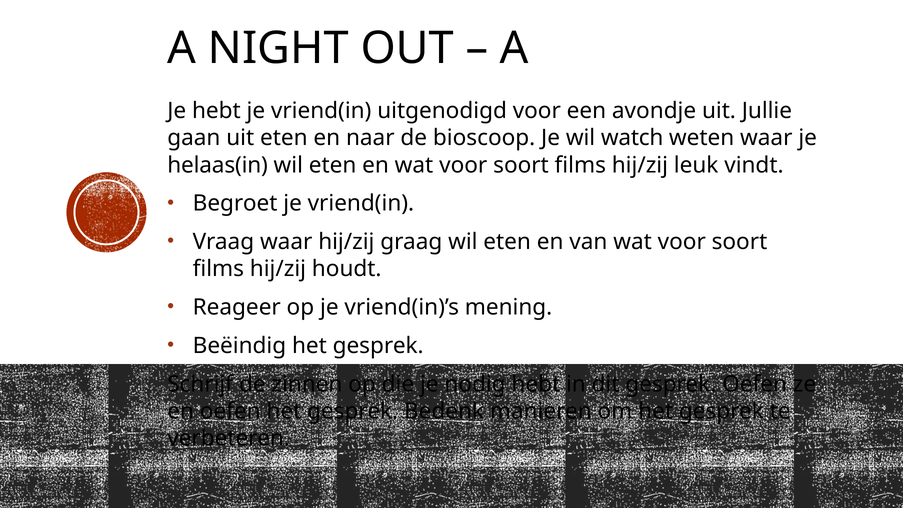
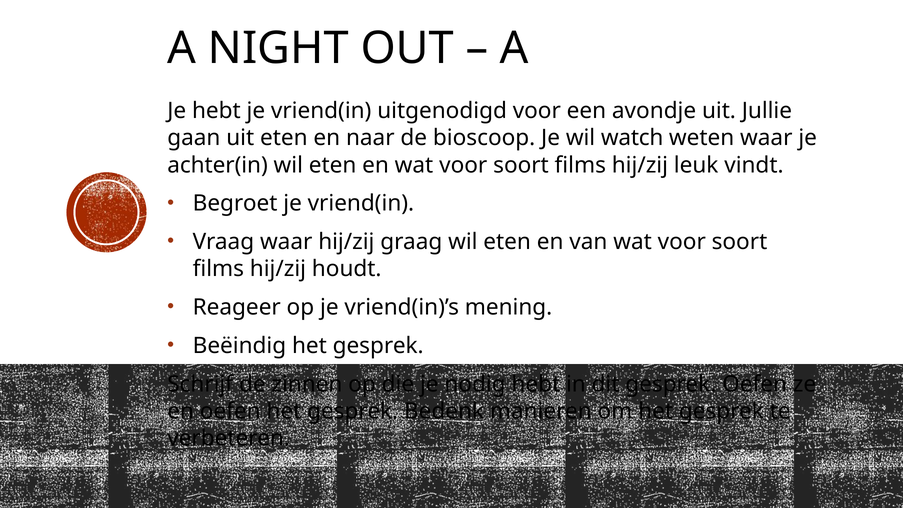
helaas(in: helaas(in -> achter(in
